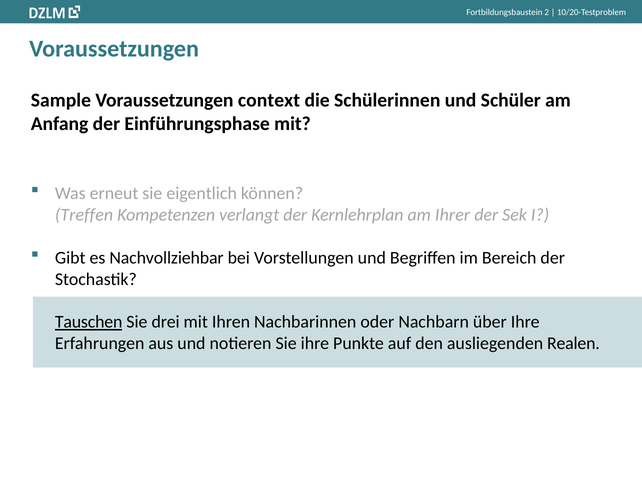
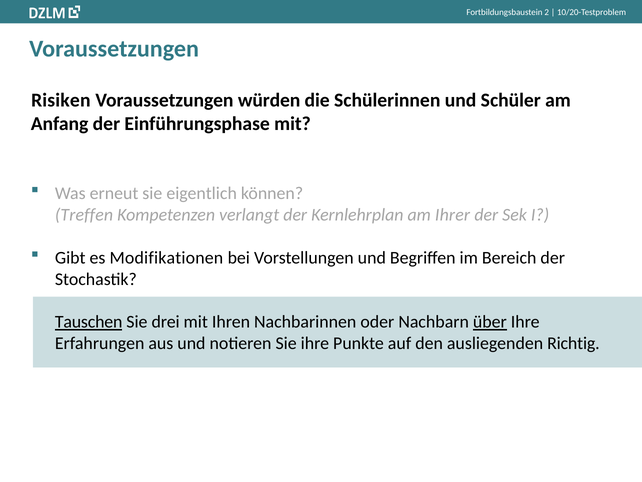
Sample: Sample -> Risiken
context: context -> würden
Nachvollziehbar: Nachvollziehbar -> Modifikationen
über underline: none -> present
Realen: Realen -> Richtig
